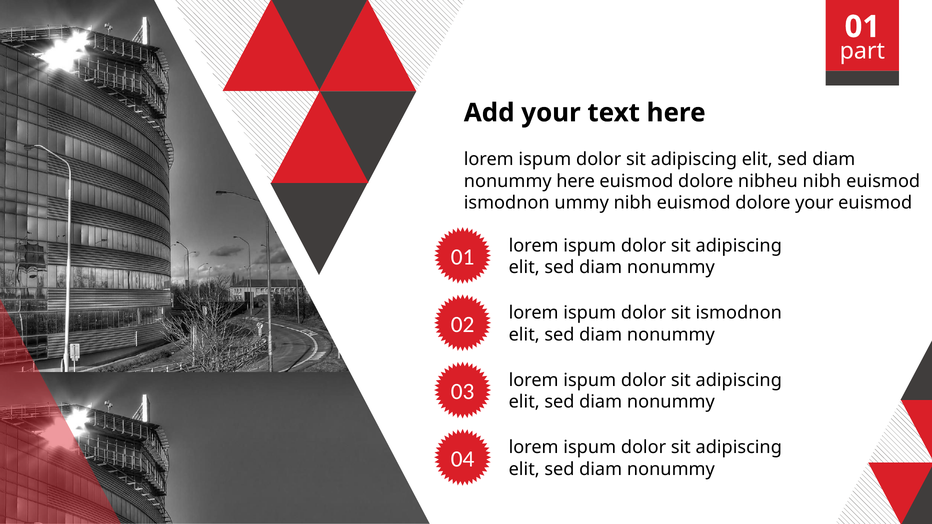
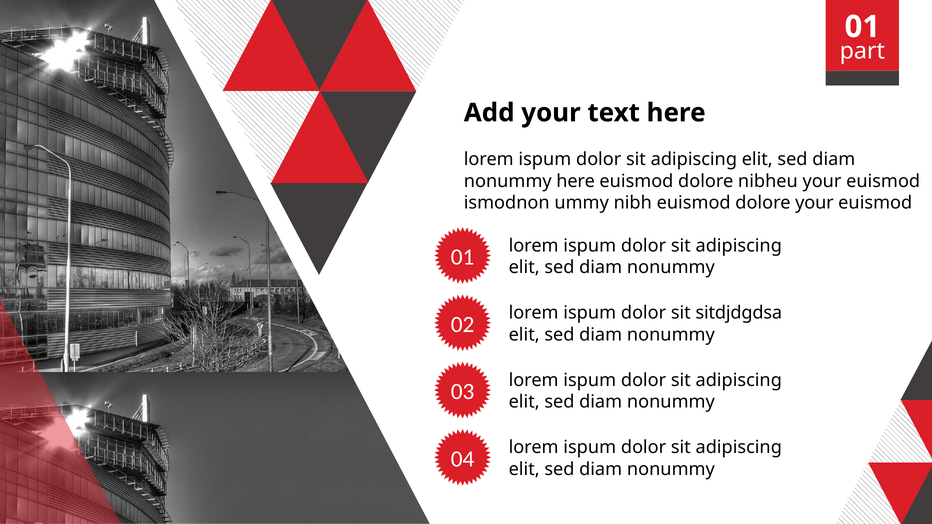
nibheu nibh: nibh -> your
sit ismodnon: ismodnon -> sitdjdgdsa
